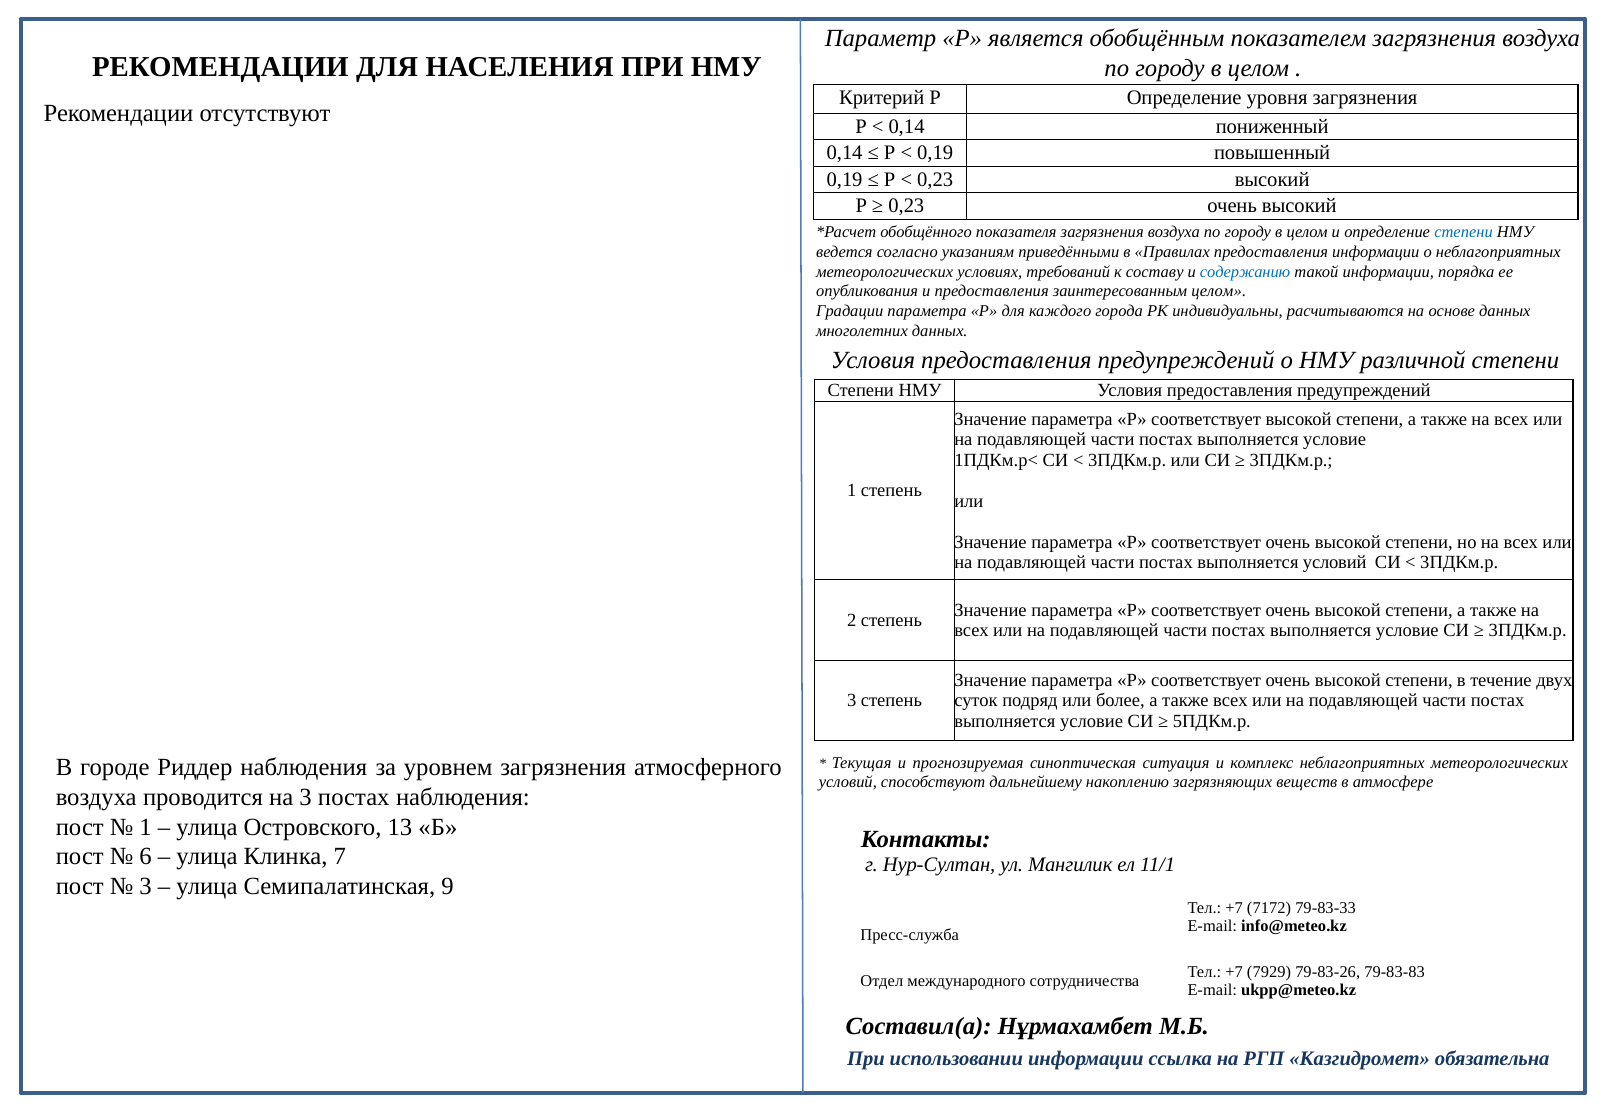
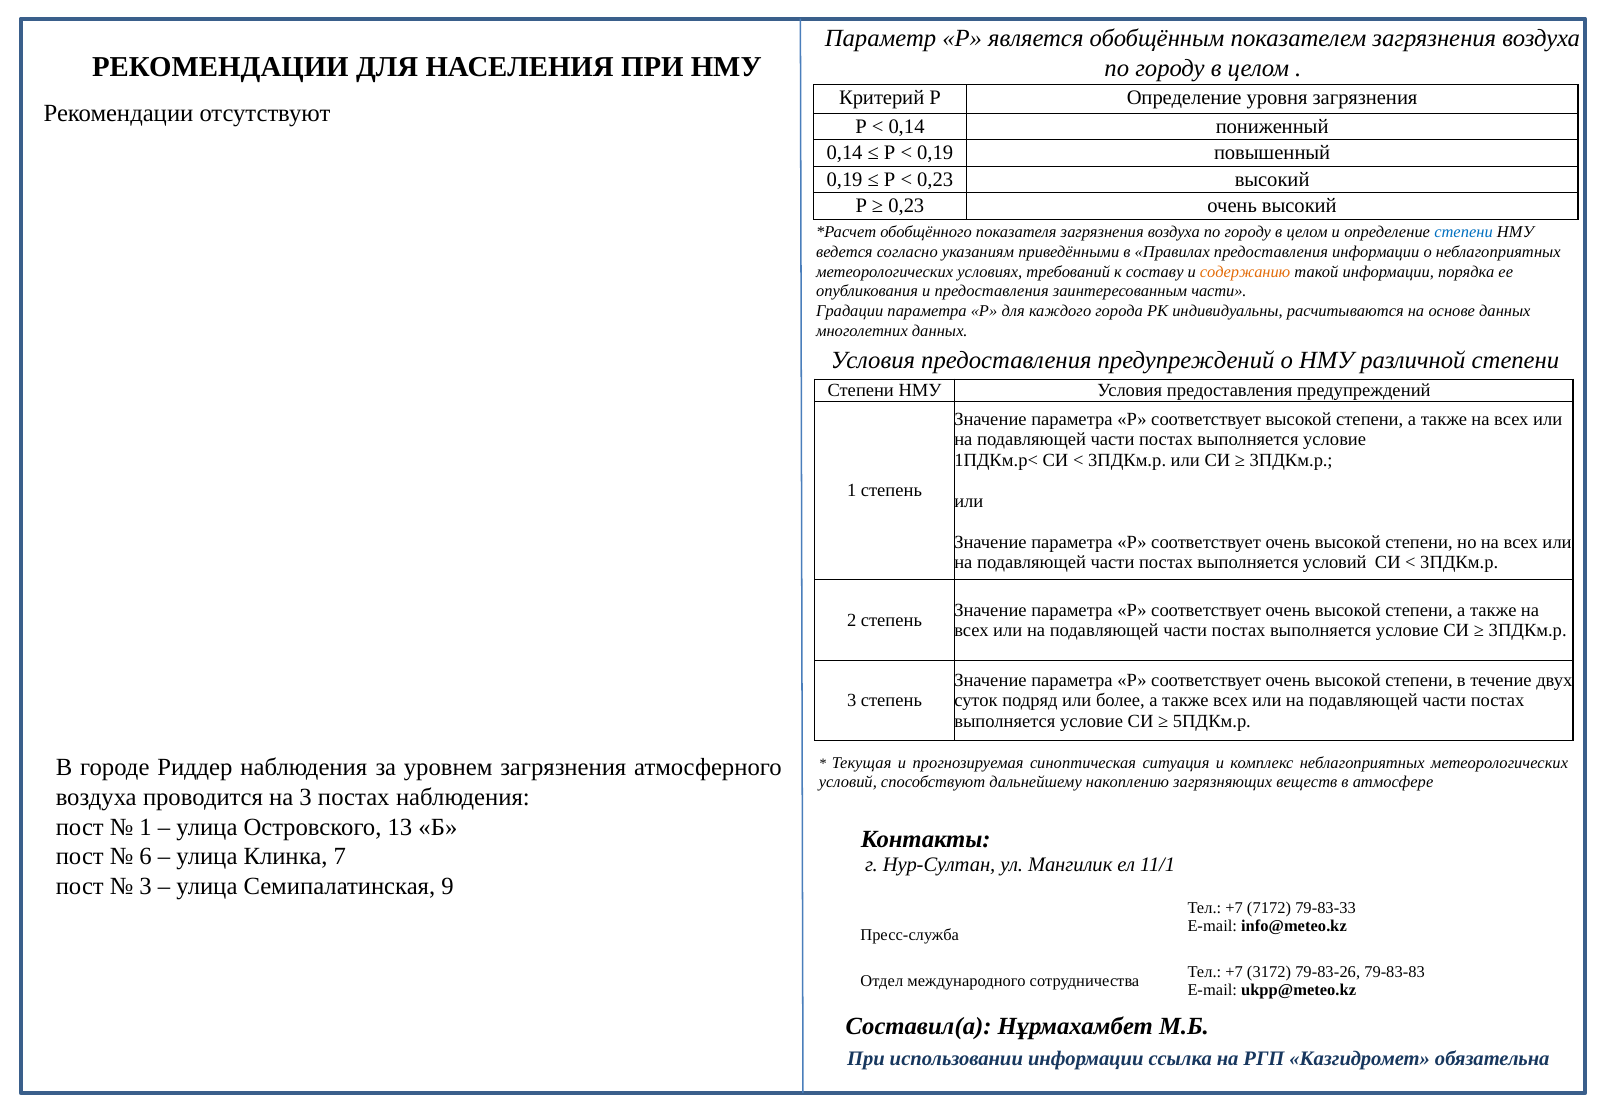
содержанию colour: blue -> orange
заинтересованным целом: целом -> части
7929: 7929 -> 3172
